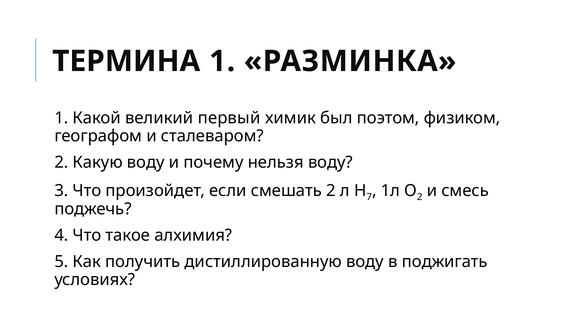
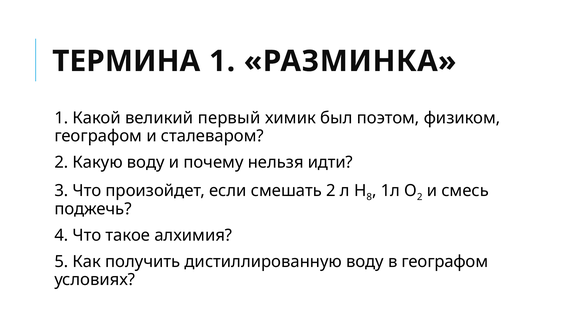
нельзя воду: воду -> идти
7: 7 -> 8
в поджигать: поджигать -> географом
